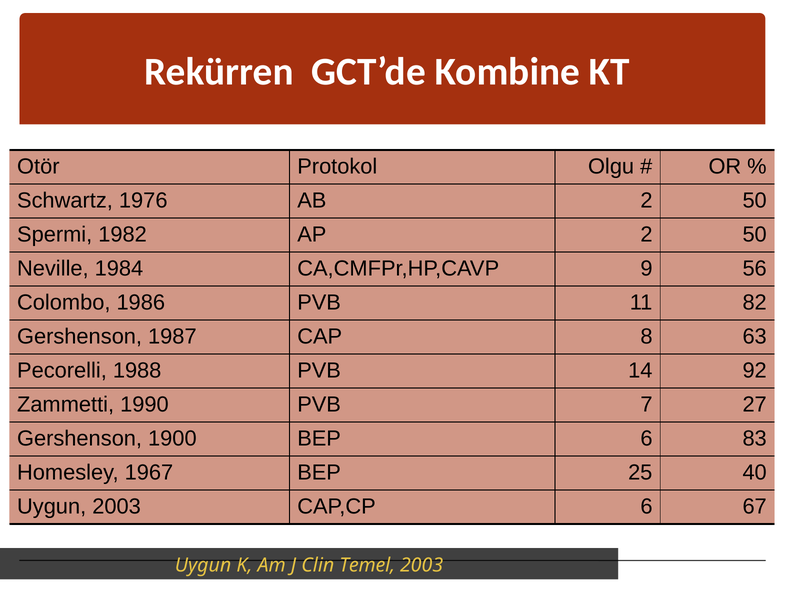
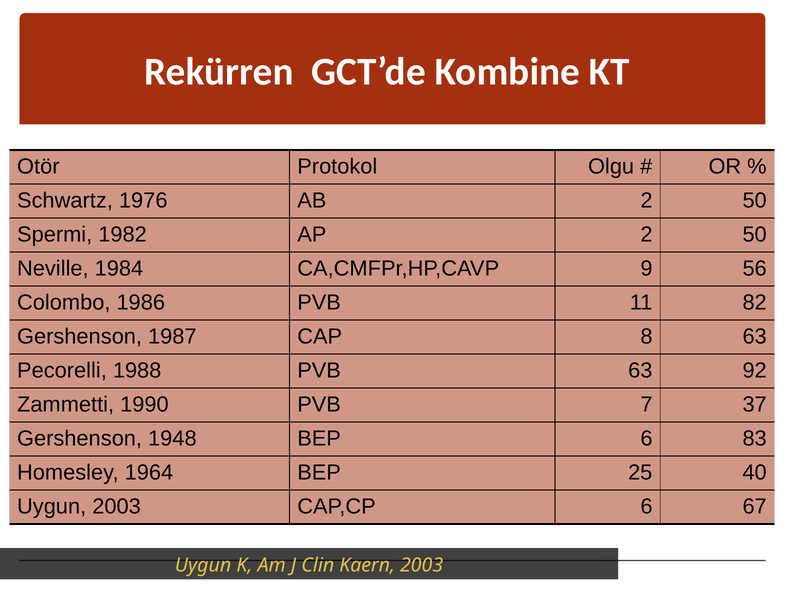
PVB 14: 14 -> 63
27: 27 -> 37
1900: 1900 -> 1948
1967: 1967 -> 1964
Temel: Temel -> Kaern
